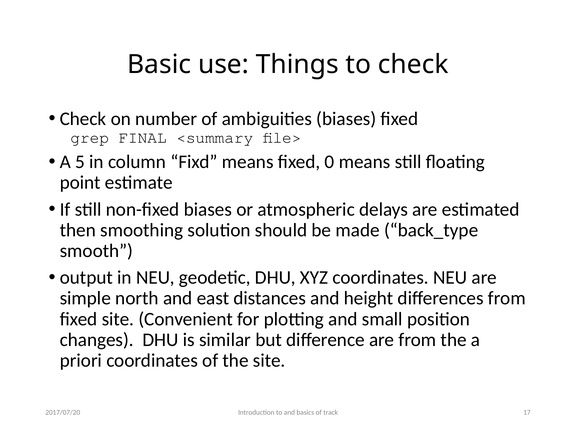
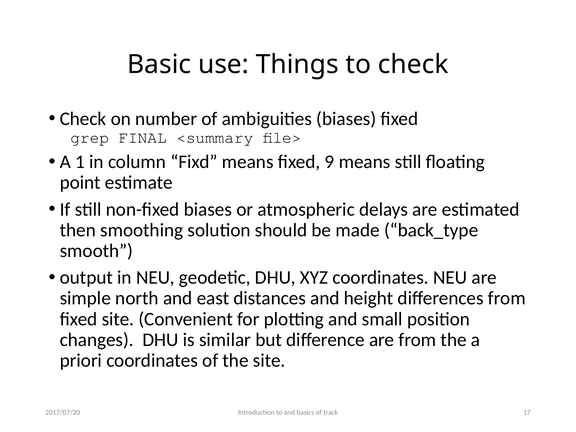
5: 5 -> 1
0: 0 -> 9
